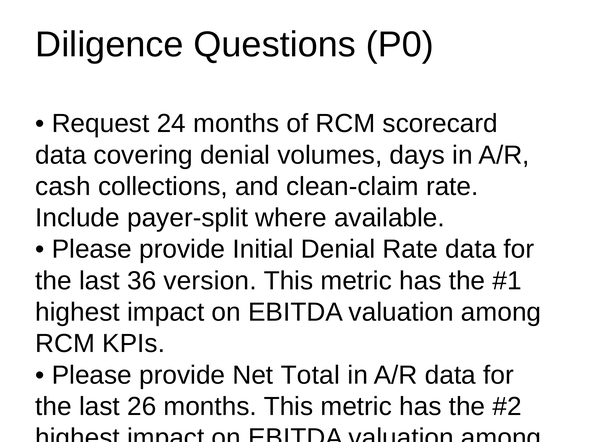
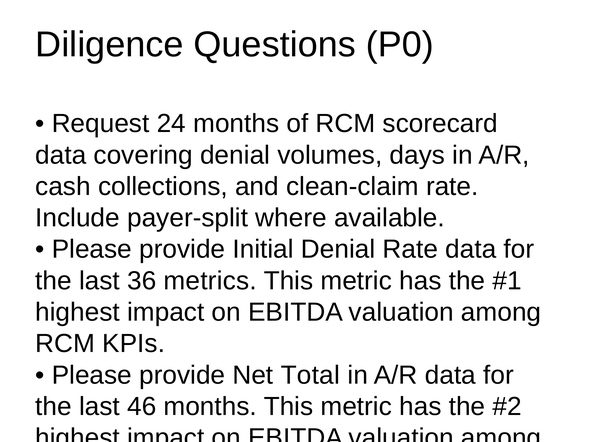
version: version -> metrics
26: 26 -> 46
